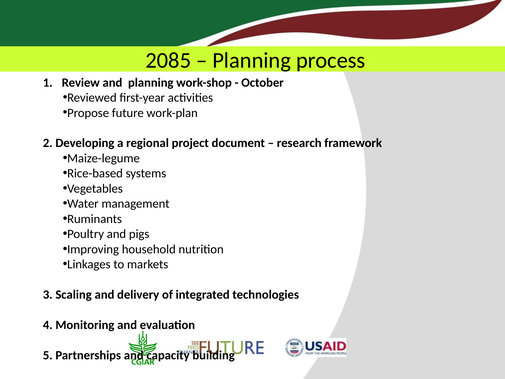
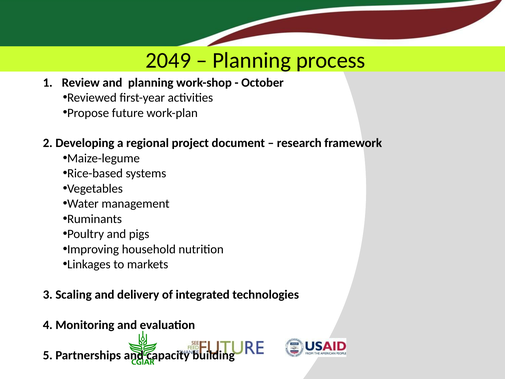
2085: 2085 -> 2049
